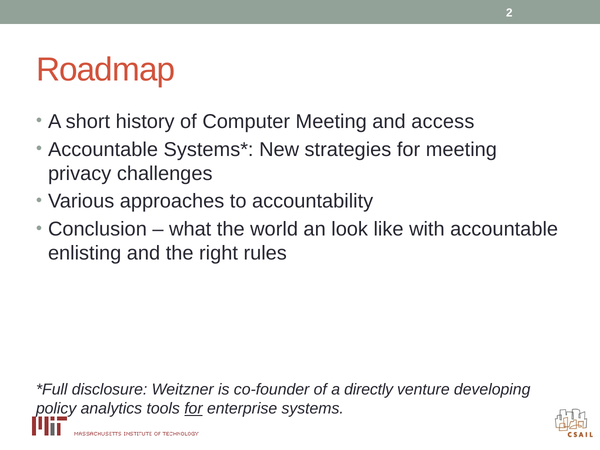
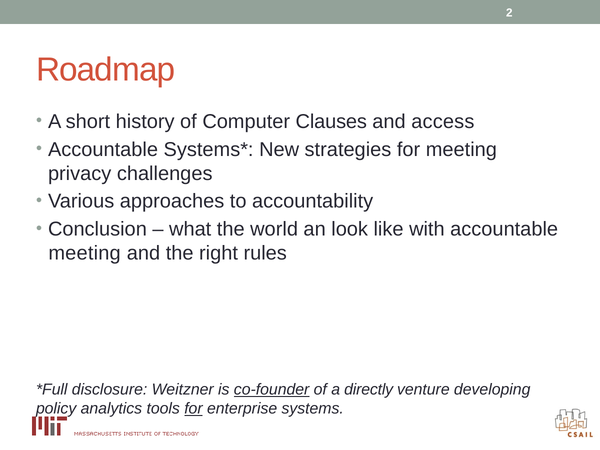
Computer Meeting: Meeting -> Clauses
enlisting at (85, 253): enlisting -> meeting
co-founder underline: none -> present
